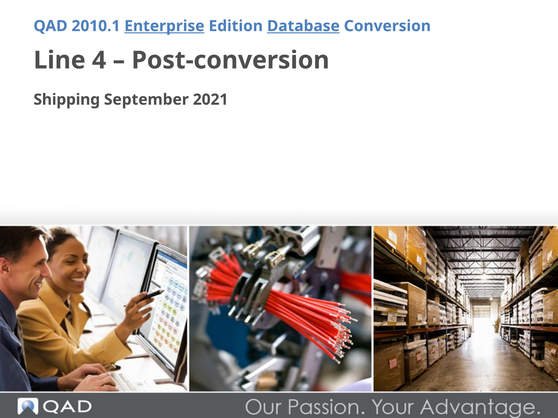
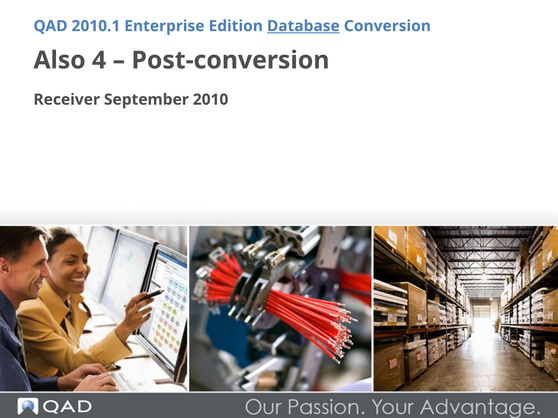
Enterprise underline: present -> none
Line: Line -> Also
Shipping: Shipping -> Receiver
2021: 2021 -> 2010
